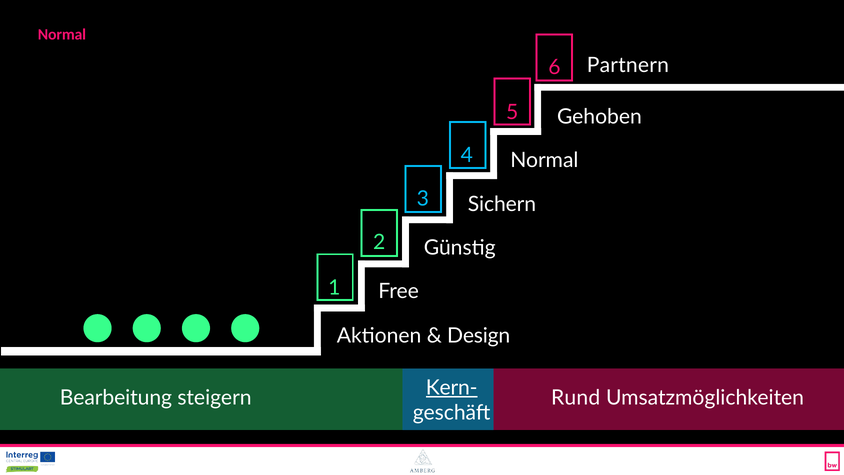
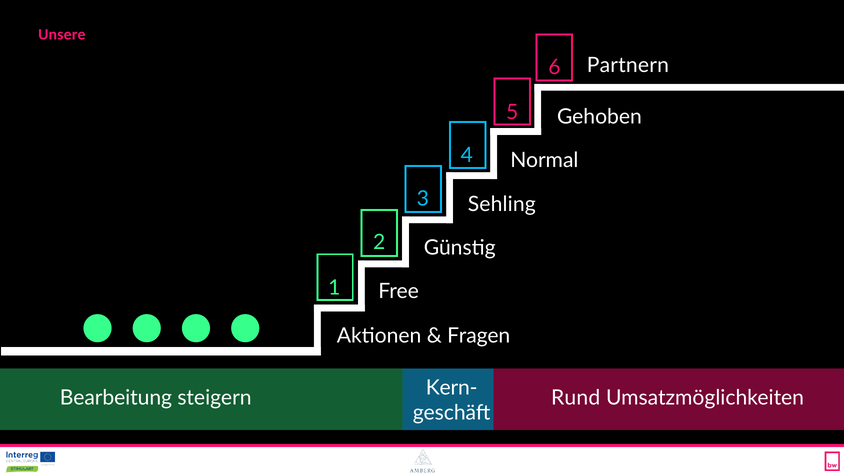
Normal at (62, 35): Normal -> Unsere
Sichern: Sichern -> Sehling
Design: Design -> Fragen
Kern- underline: present -> none
